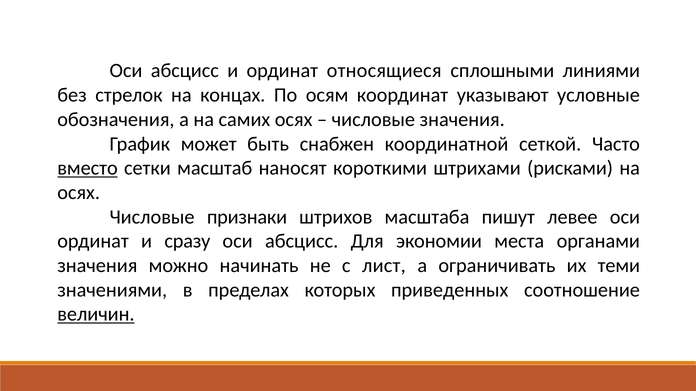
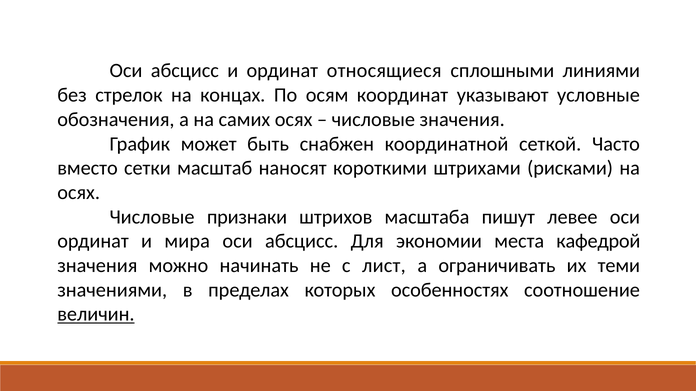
вместо underline: present -> none
сразу: сразу -> мира
органами: органами -> кафедрой
приведенных: приведенных -> особенностях
